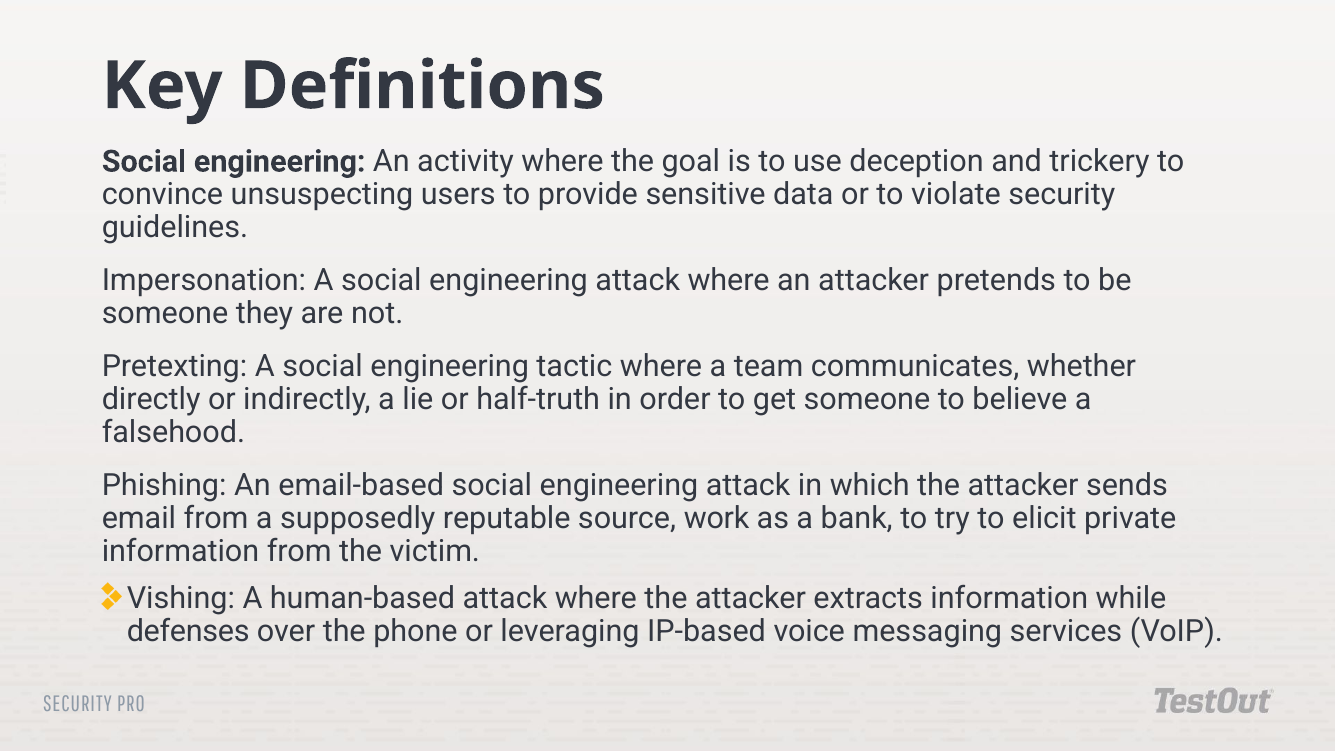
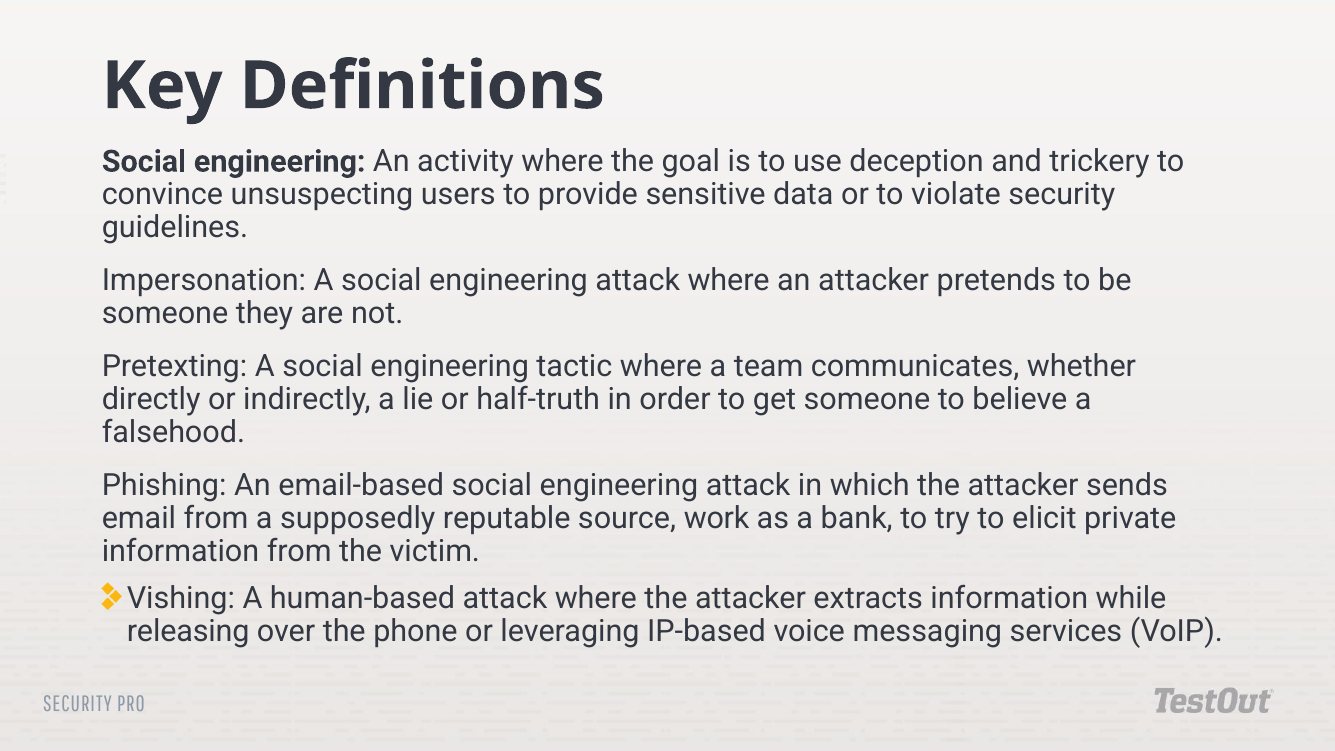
defenses: defenses -> releasing
